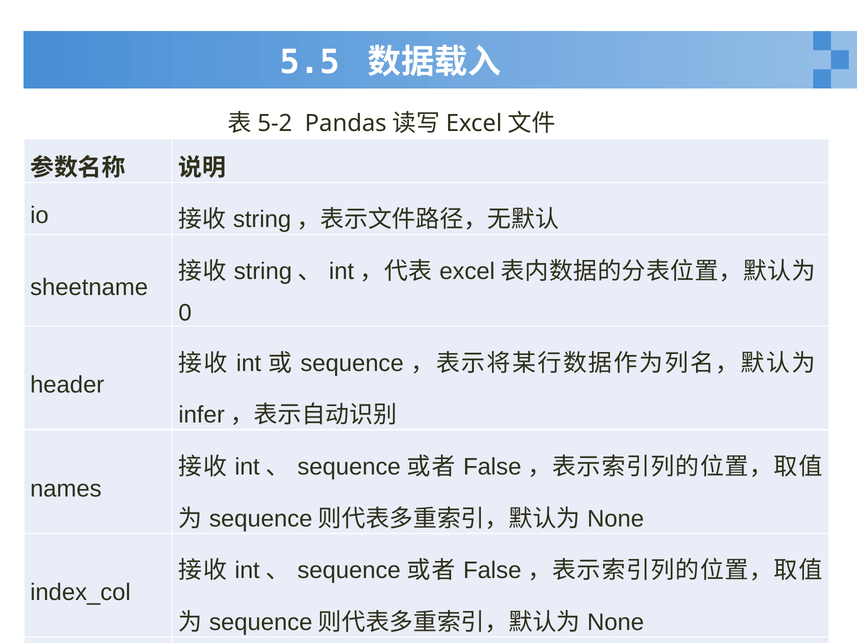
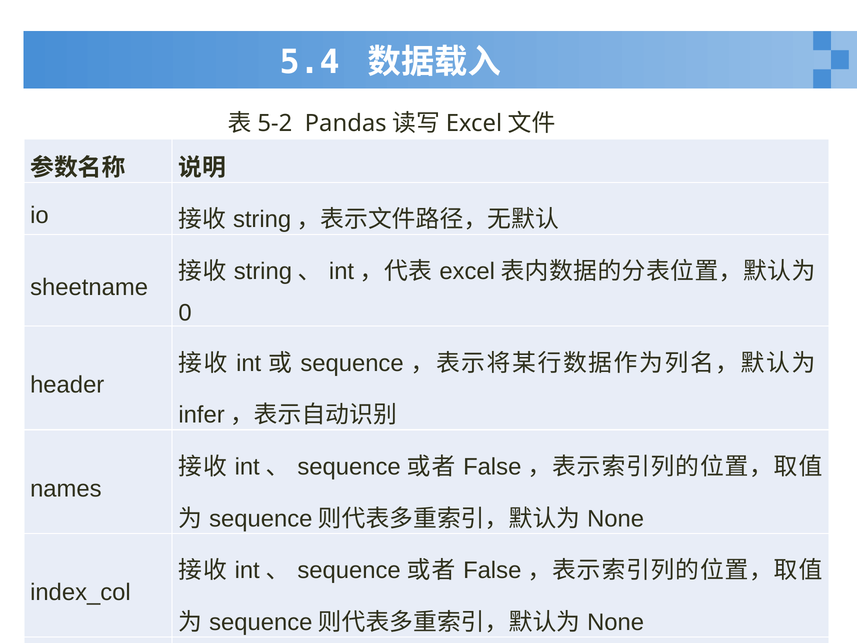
5.5: 5.5 -> 5.4
